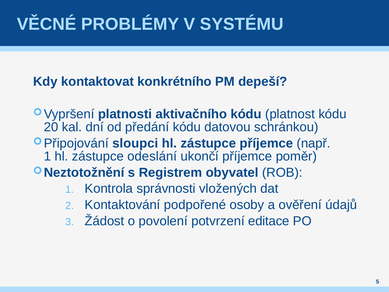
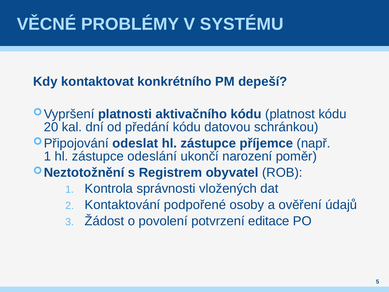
sloupci: sloupci -> odeslat
ukončí příjemce: příjemce -> narození
